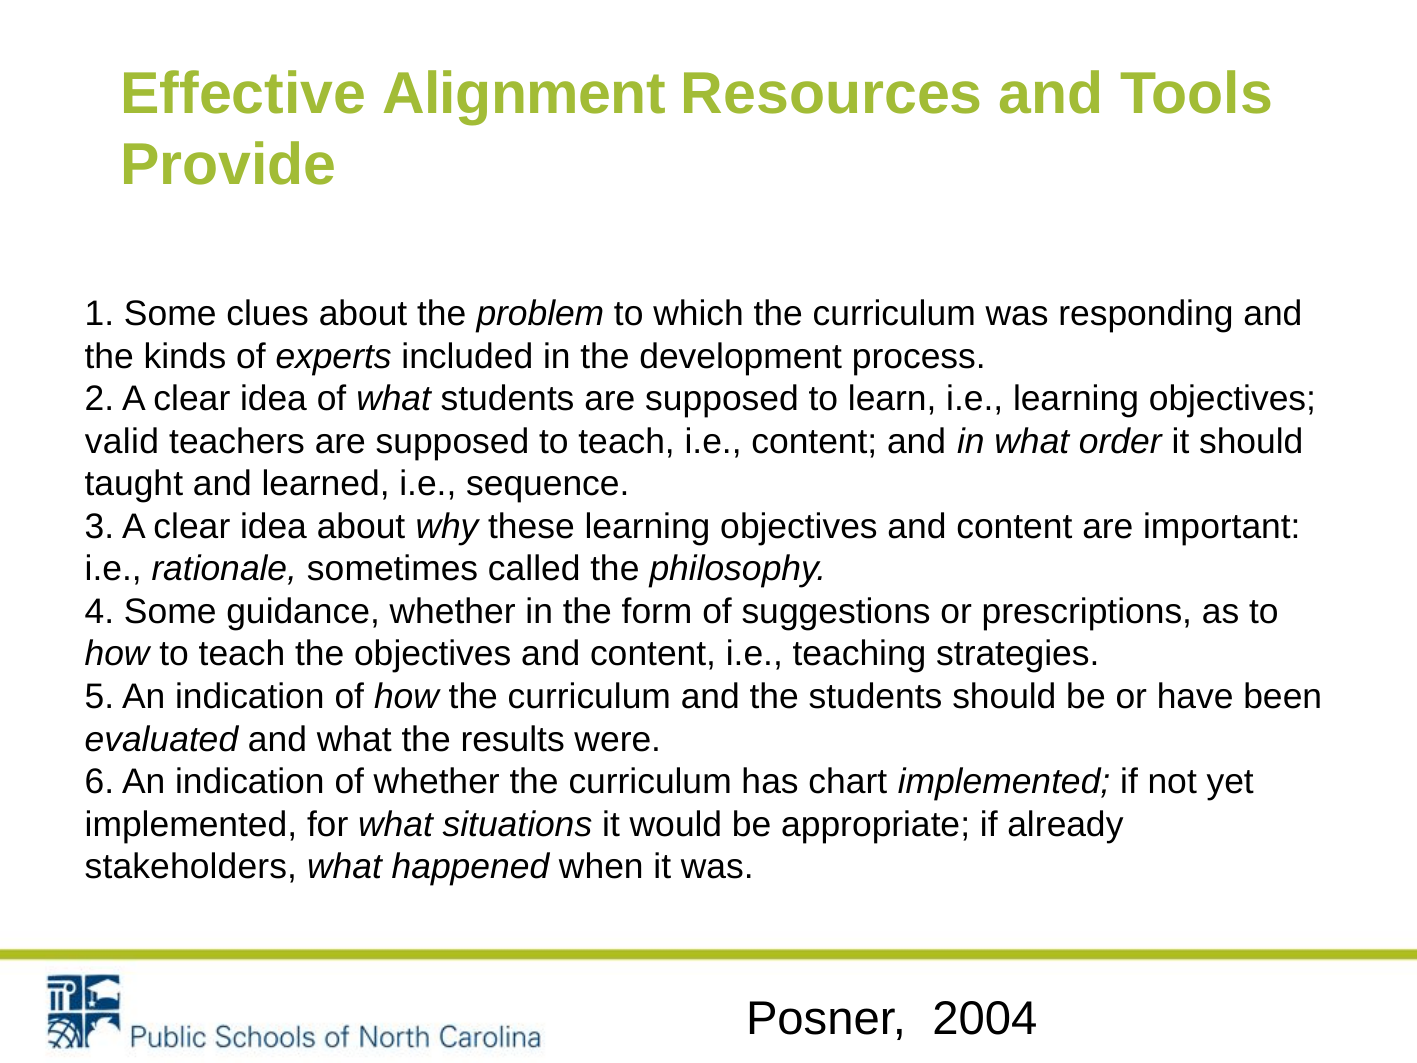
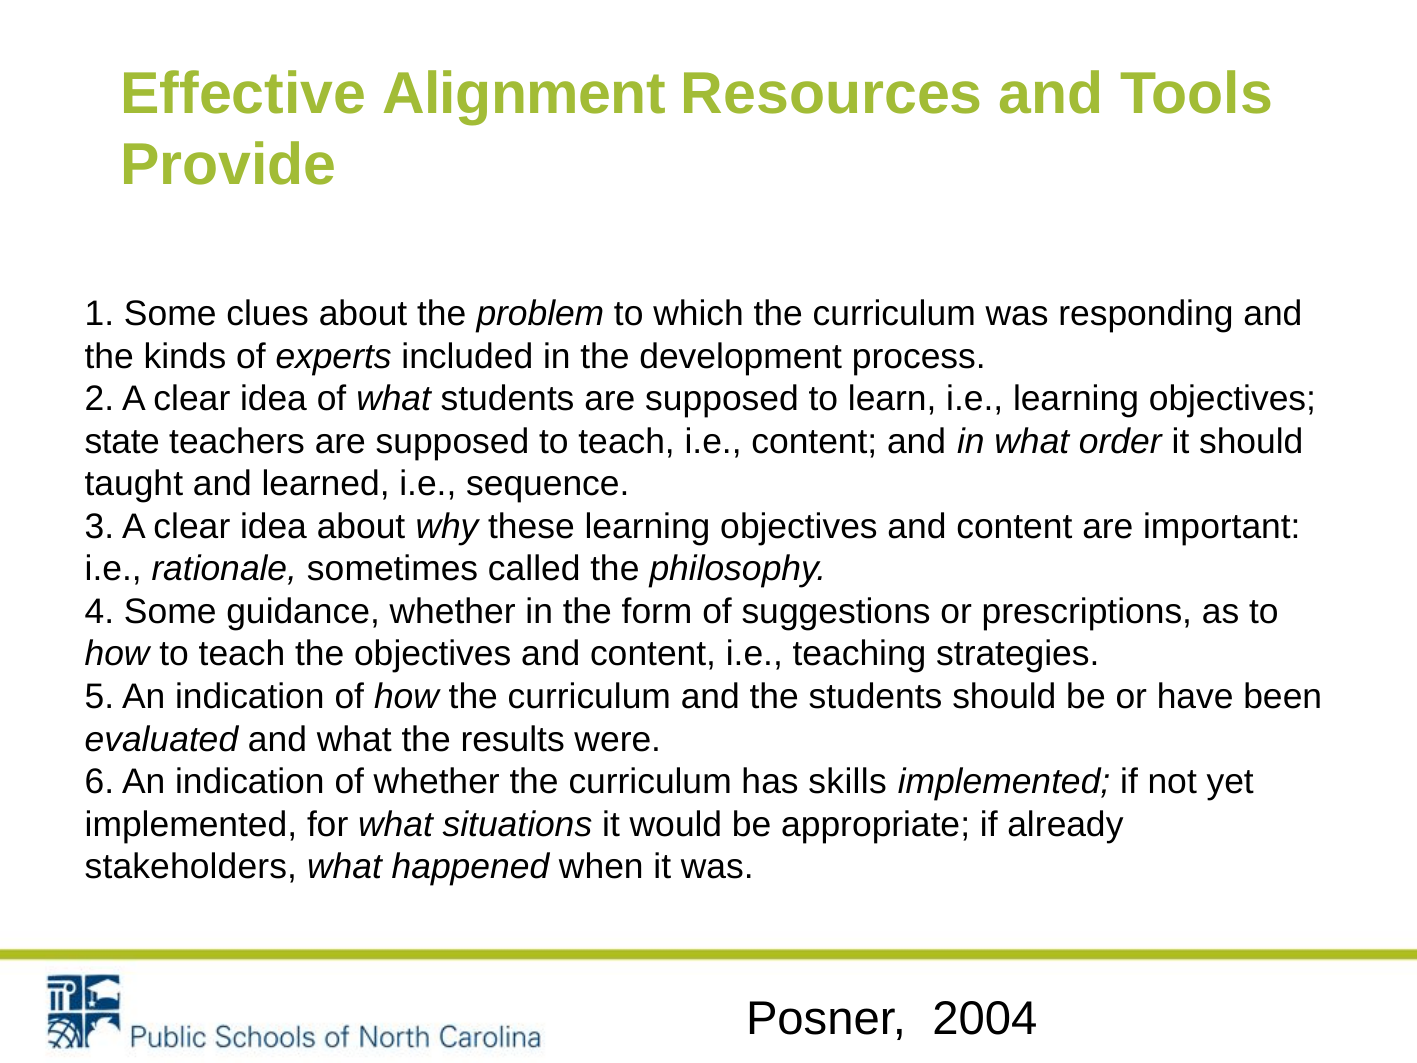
valid: valid -> state
chart: chart -> skills
